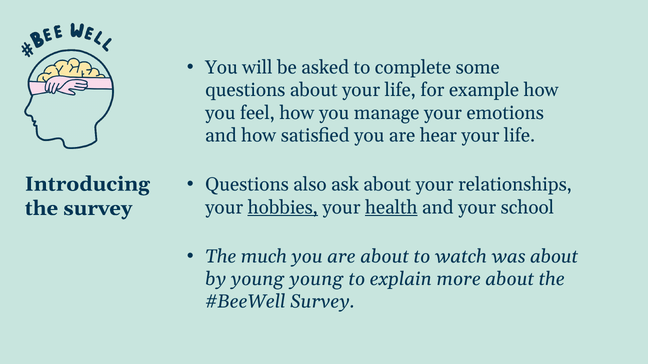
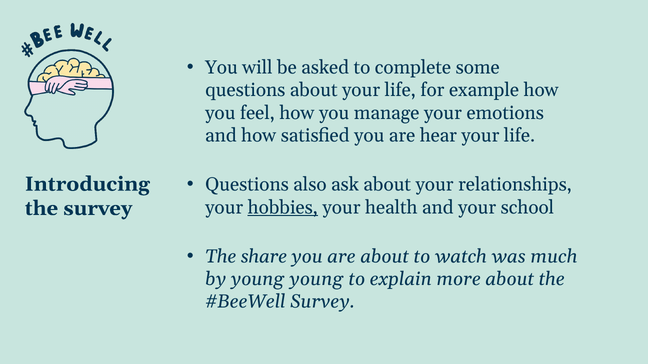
health underline: present -> none
much: much -> share
was about: about -> much
